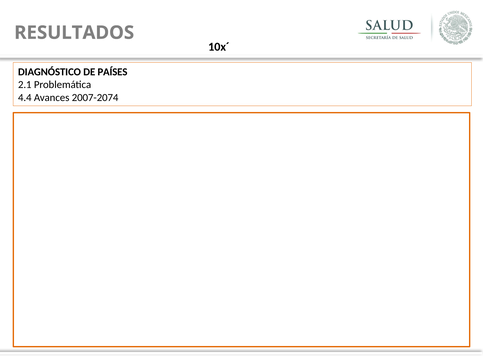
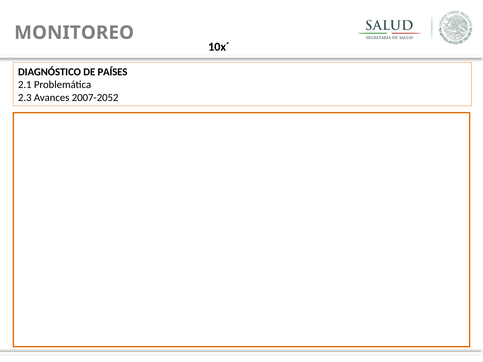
RESULTADOS: RESULTADOS -> MONITOREO
4.4: 4.4 -> 2.3
2007-2074: 2007-2074 -> 2007-2052
